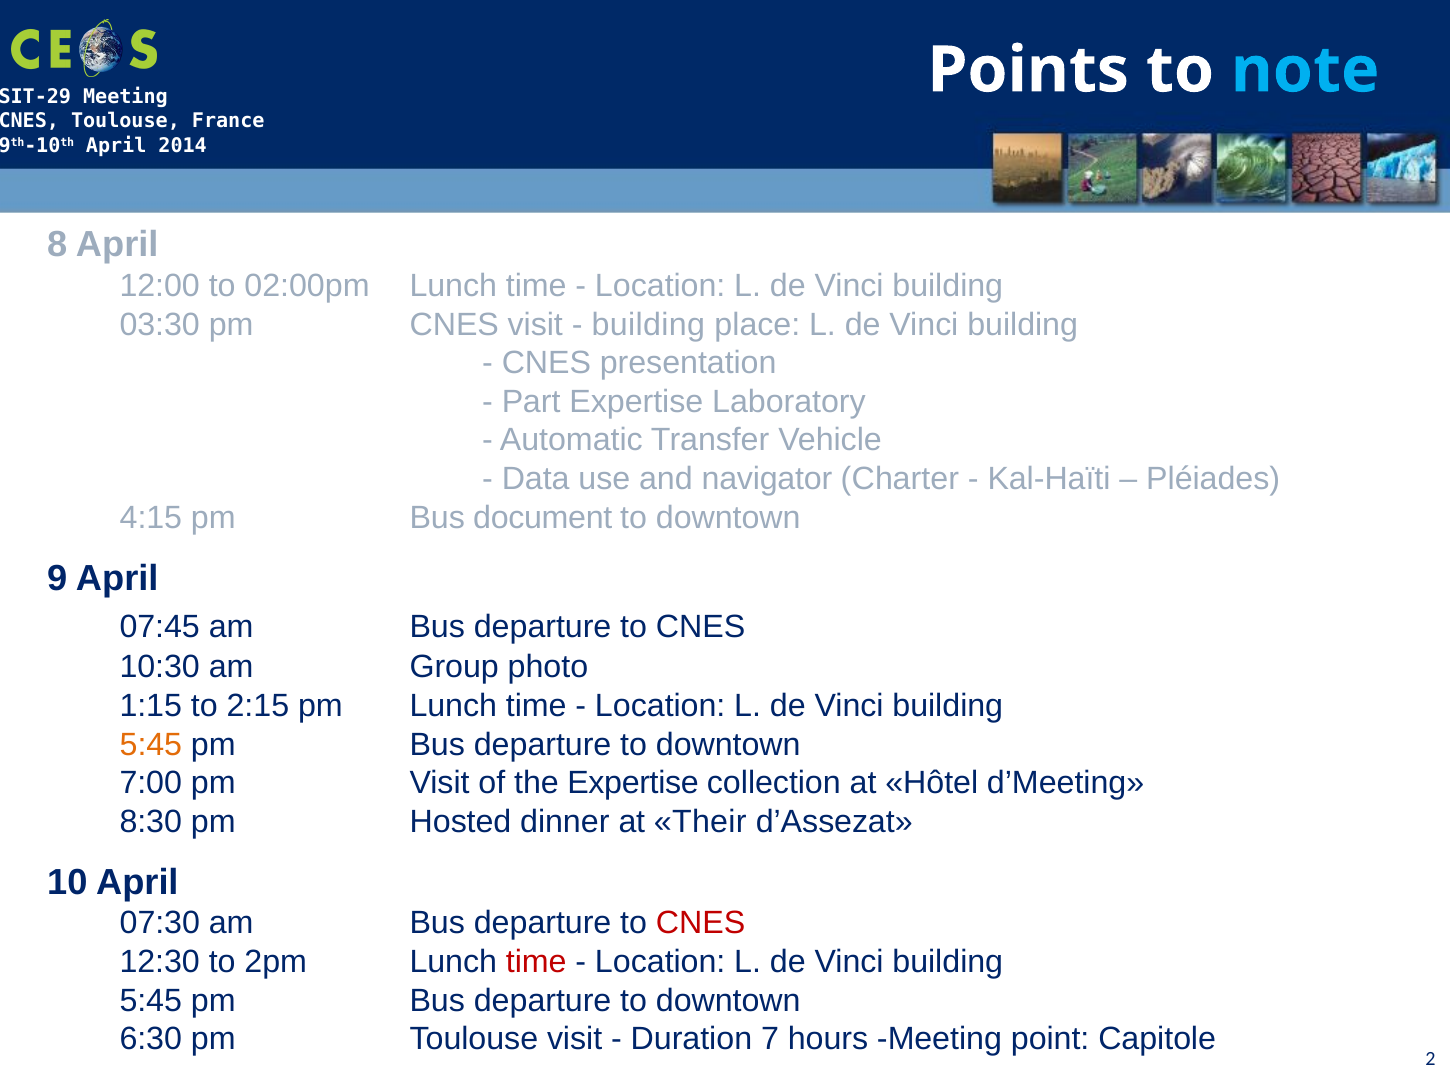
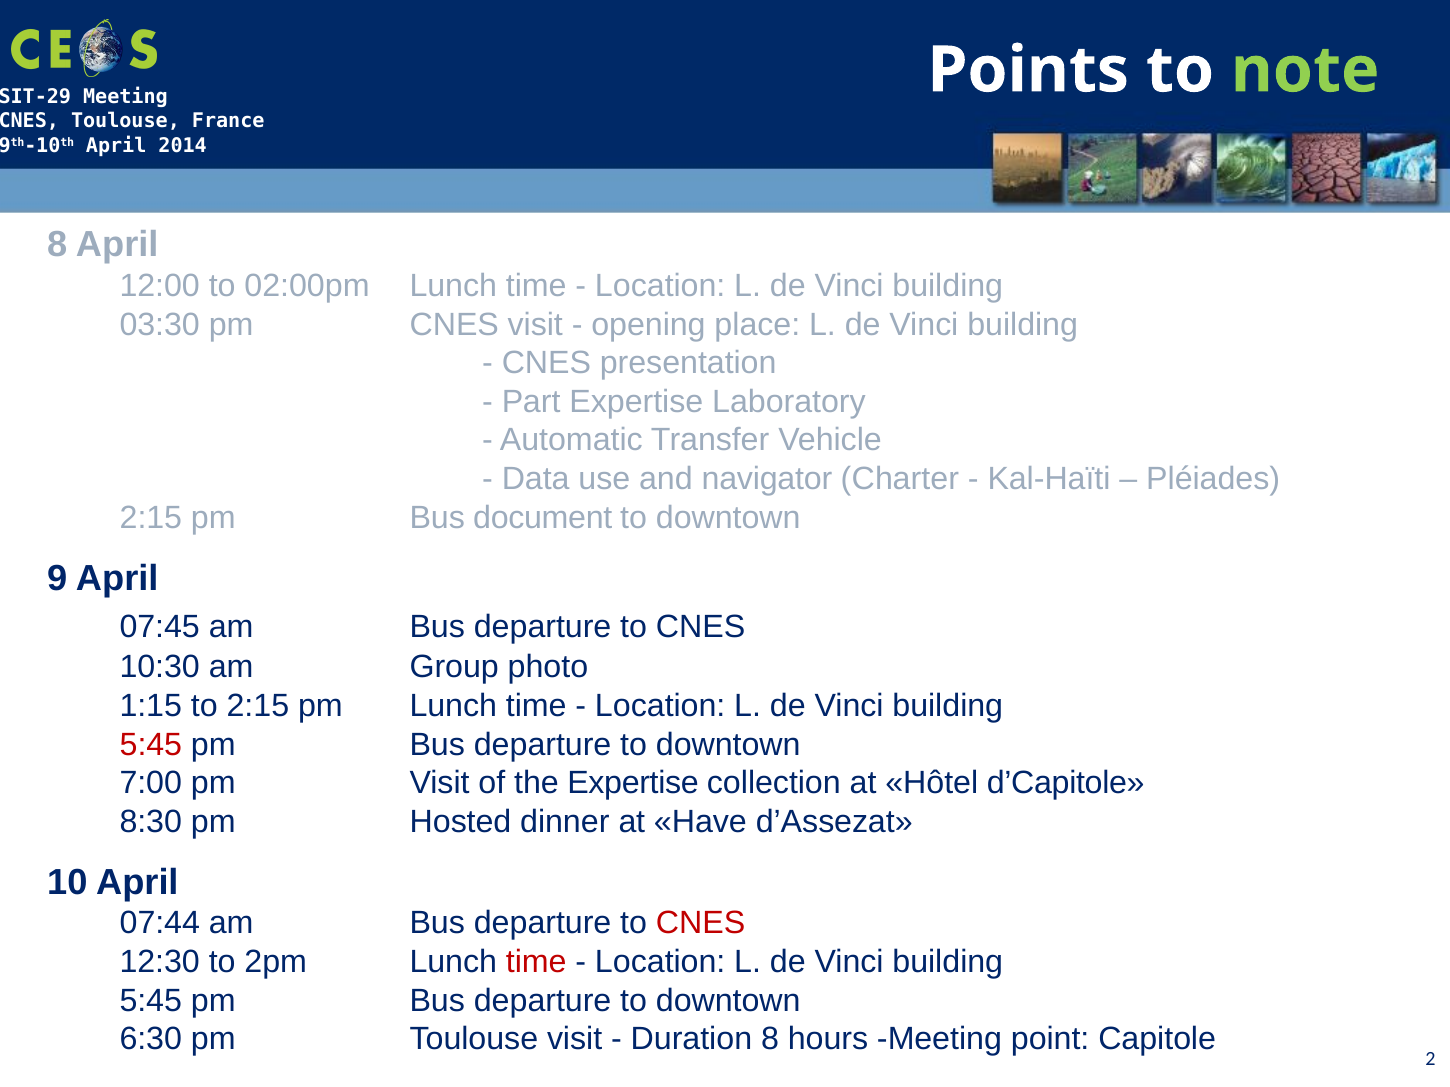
note colour: light blue -> light green
building at (648, 325): building -> opening
4:15 at (151, 518): 4:15 -> 2:15
5:45 at (151, 745) colour: orange -> red
d’Meeting: d’Meeting -> d’Capitole
Their: Their -> Have
07:30: 07:30 -> 07:44
Duration 7: 7 -> 8
